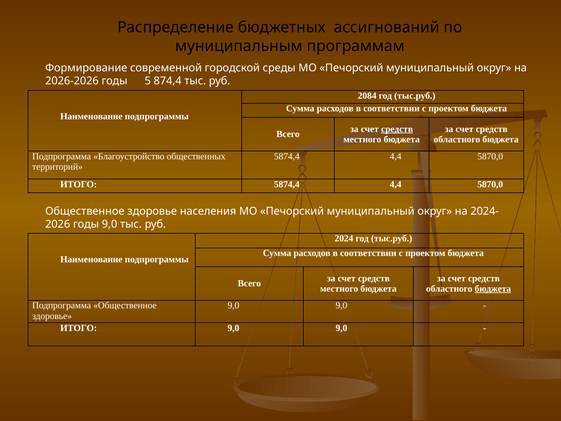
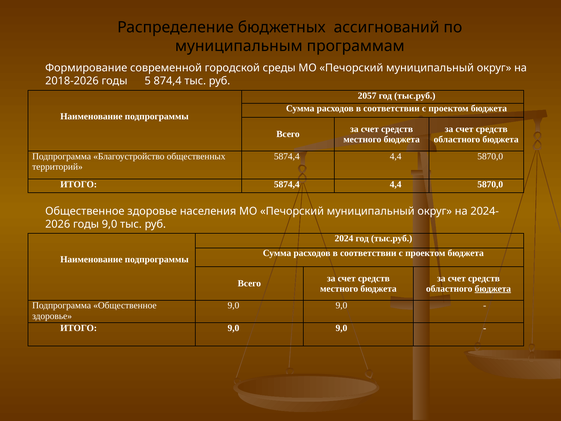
2026-2026: 2026-2026 -> 2018-2026
2084: 2084 -> 2057
средств at (397, 129) underline: present -> none
